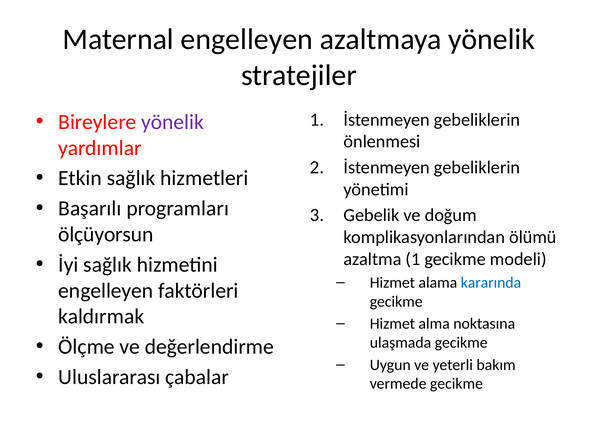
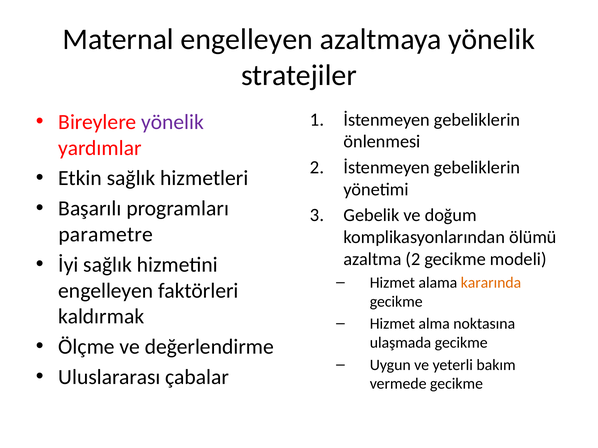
ölçüyorsun: ölçüyorsun -> parametre
azaltma 1: 1 -> 2
kararında colour: blue -> orange
